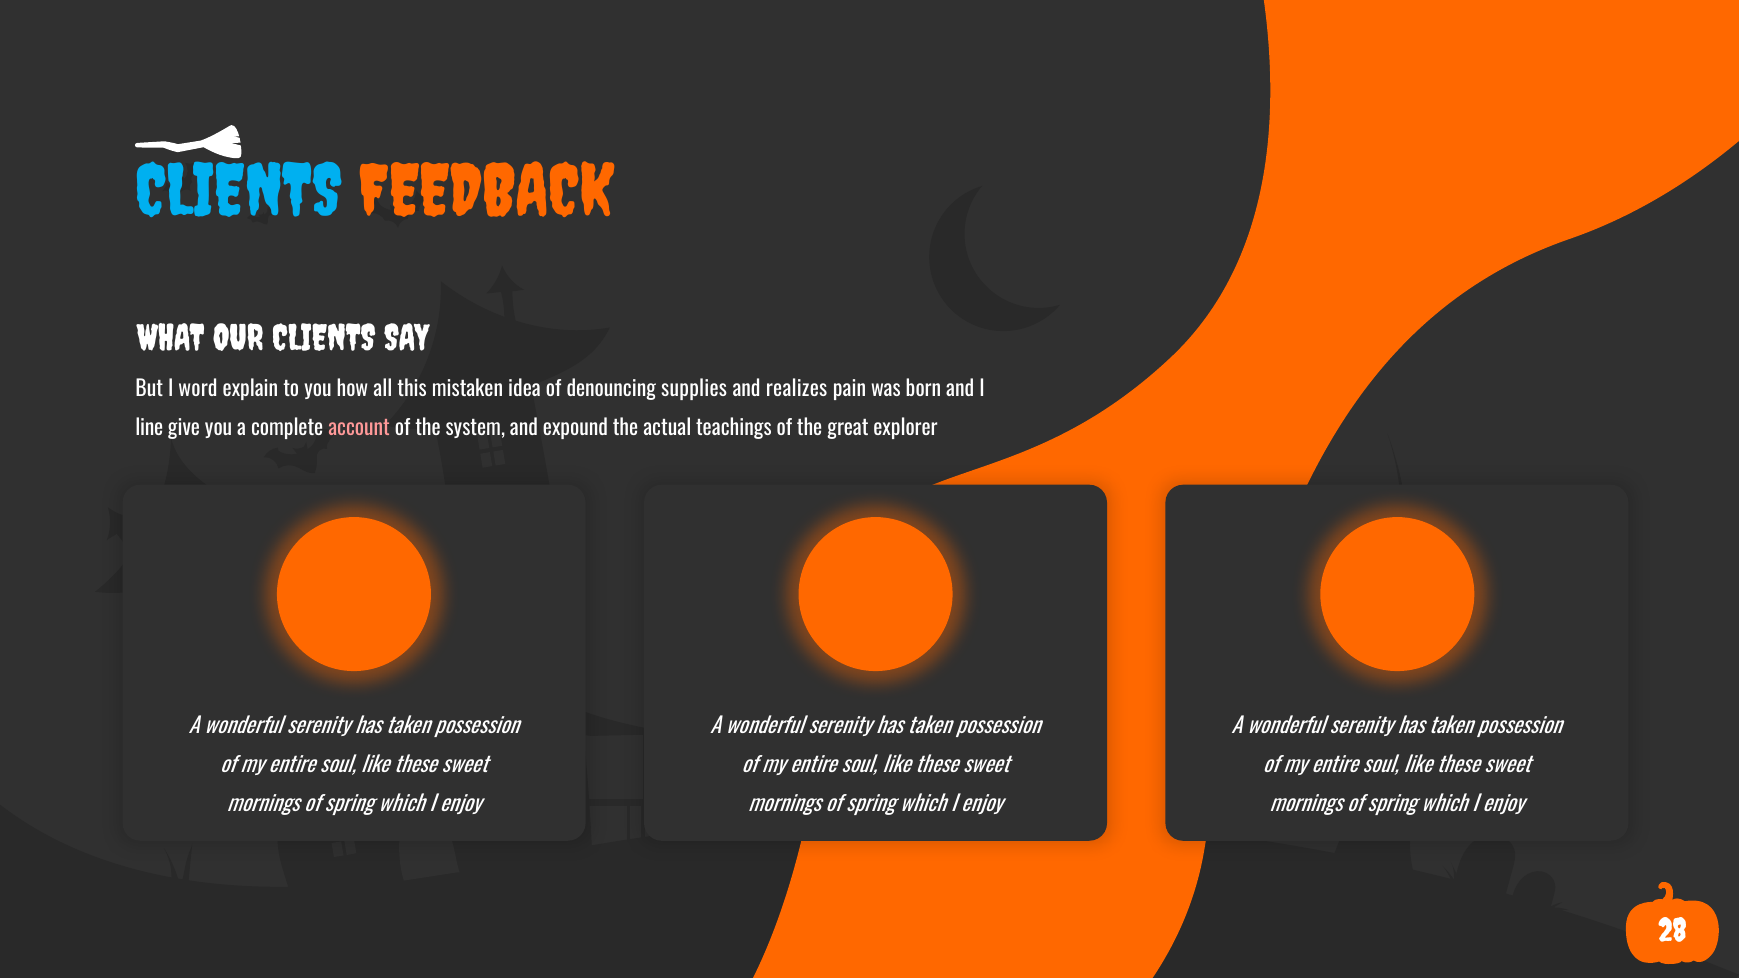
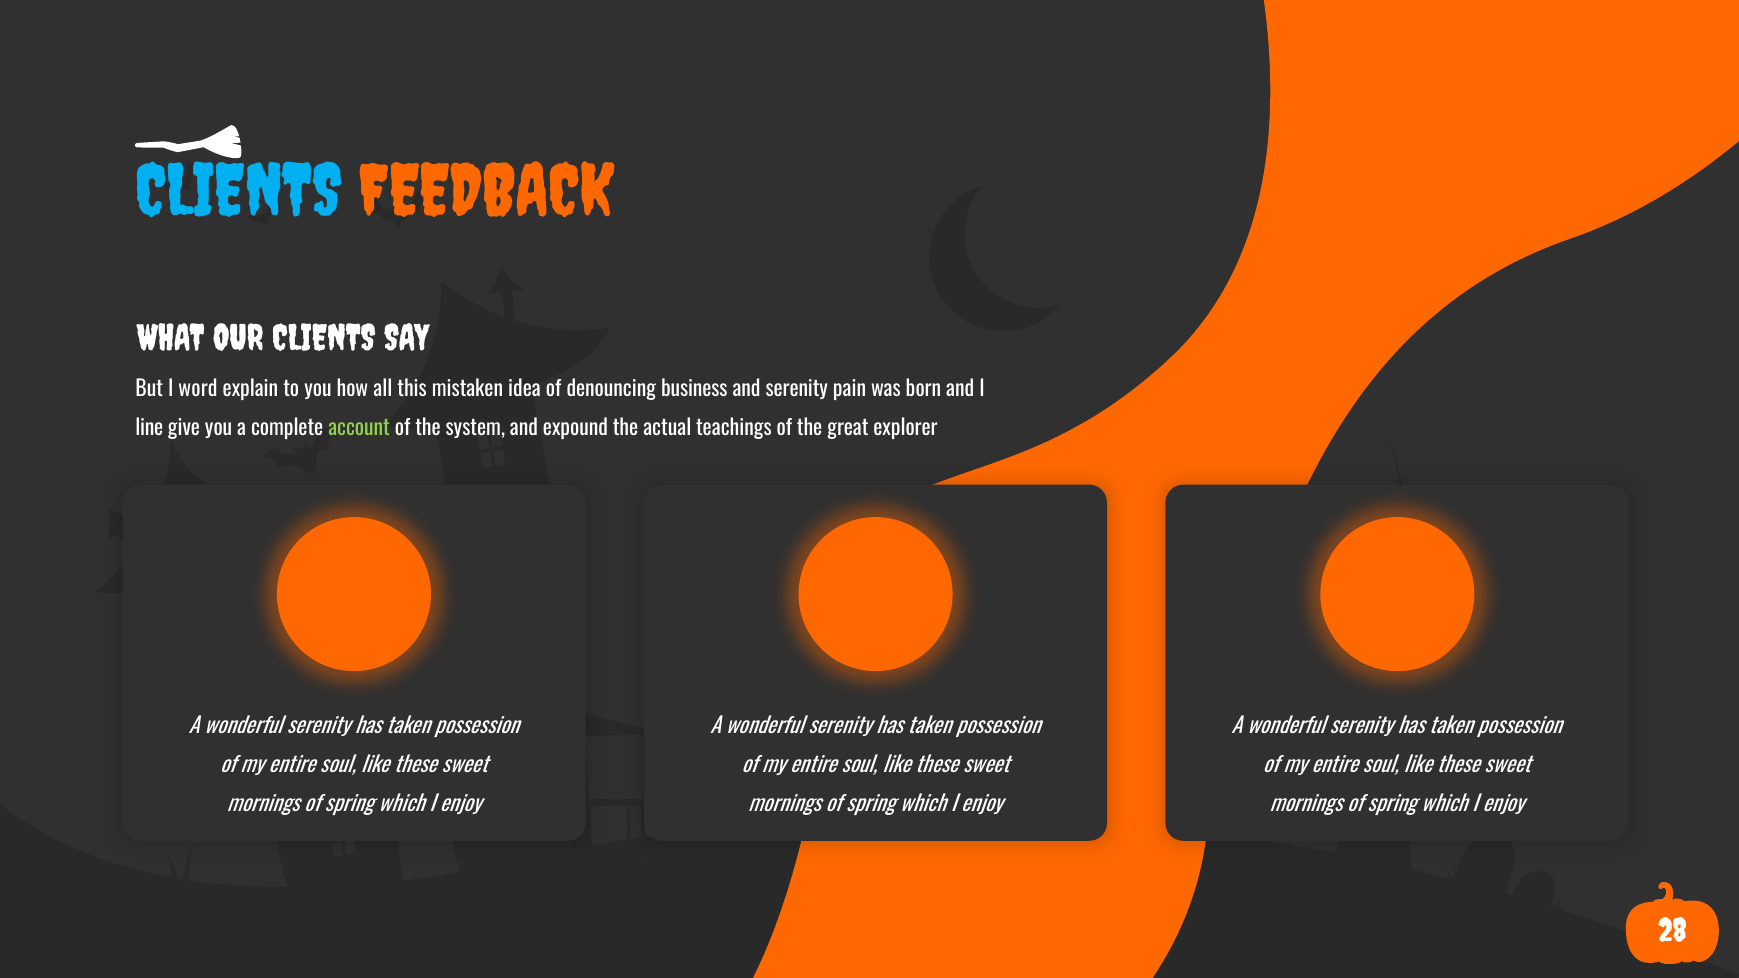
supplies: supplies -> business
and realizes: realizes -> serenity
account colour: pink -> light green
